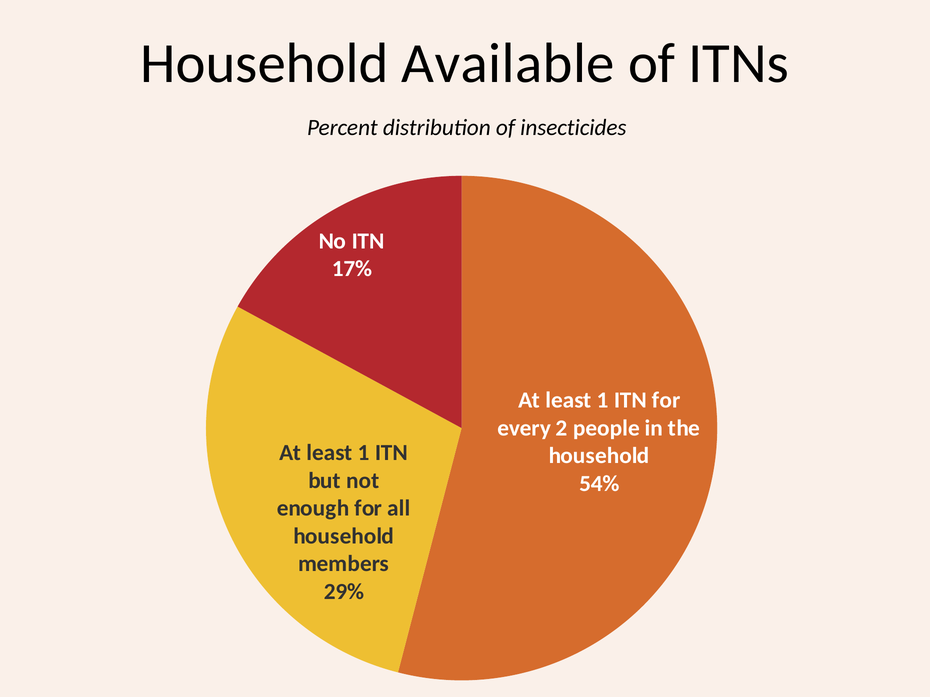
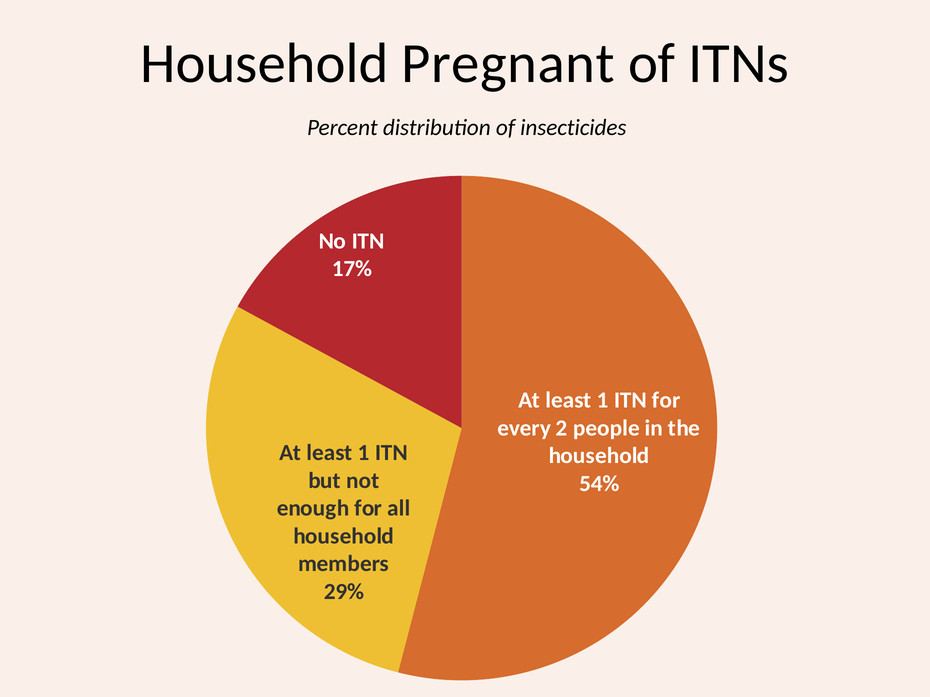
Available: Available -> Pregnant
